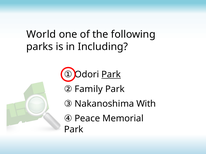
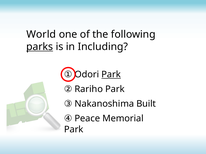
parks underline: none -> present
Family: Family -> Rariho
With: With -> Built
